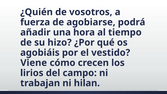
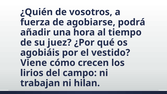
hizo: hizo -> juez
